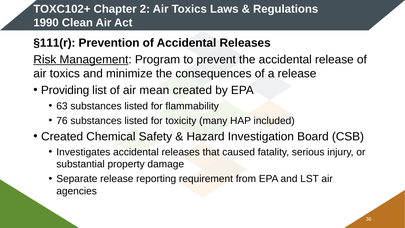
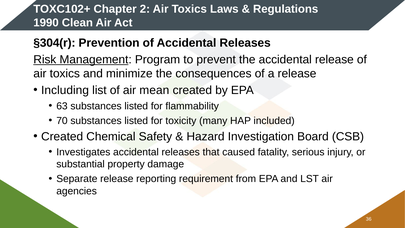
§111(r: §111(r -> §304(r
Providing: Providing -> Including
76: 76 -> 70
